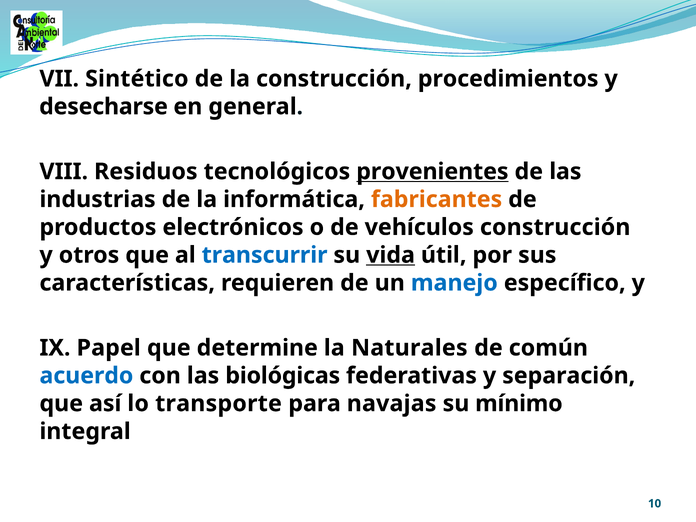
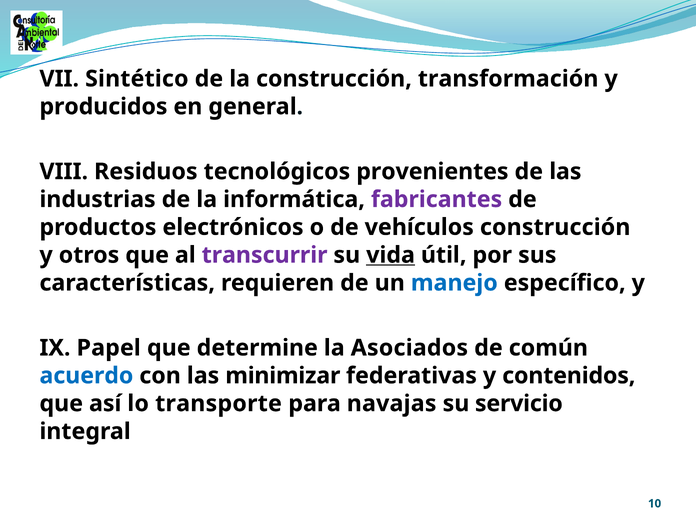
procedimientos: procedimientos -> transformación
desecharse: desecharse -> producidos
provenientes underline: present -> none
fabricantes colour: orange -> purple
transcurrir colour: blue -> purple
Naturales: Naturales -> Asociados
biológicas: biológicas -> minimizar
separación: separación -> contenidos
mínimo: mínimo -> servicio
